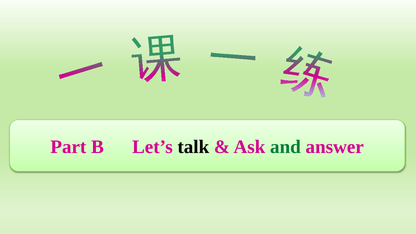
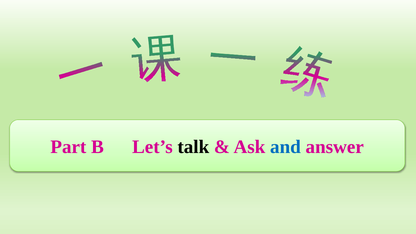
and colour: green -> blue
